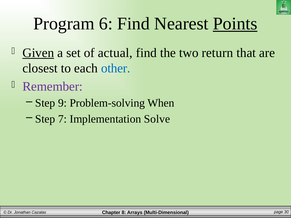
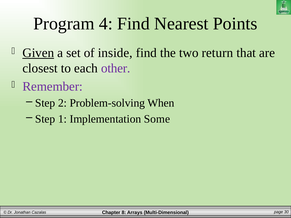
6: 6 -> 4
Points underline: present -> none
actual: actual -> inside
other colour: blue -> purple
9: 9 -> 2
7: 7 -> 1
Solve: Solve -> Some
